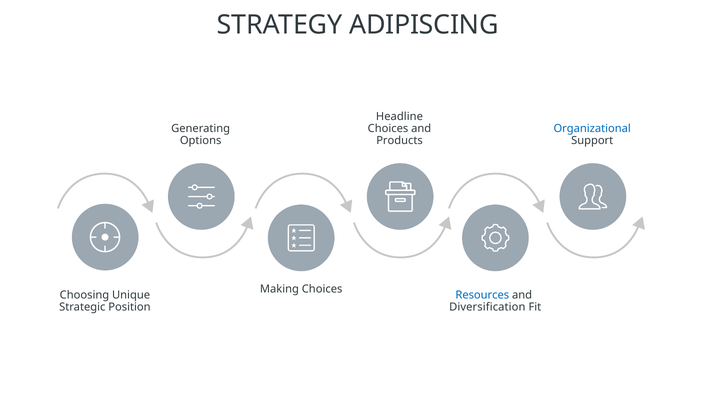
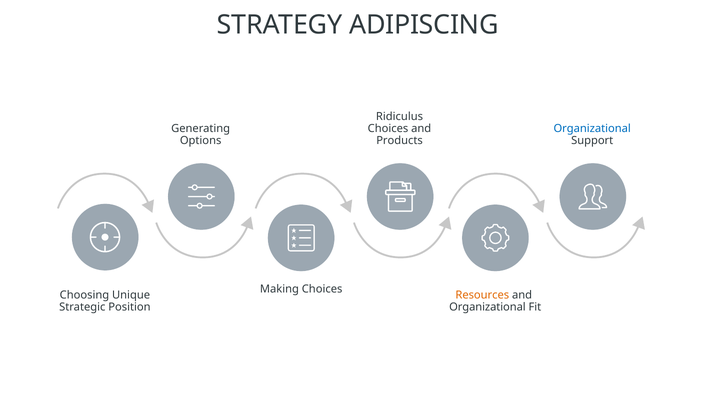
Headline: Headline -> Ridiculus
Resources colour: blue -> orange
Diversification at (487, 307): Diversification -> Organizational
